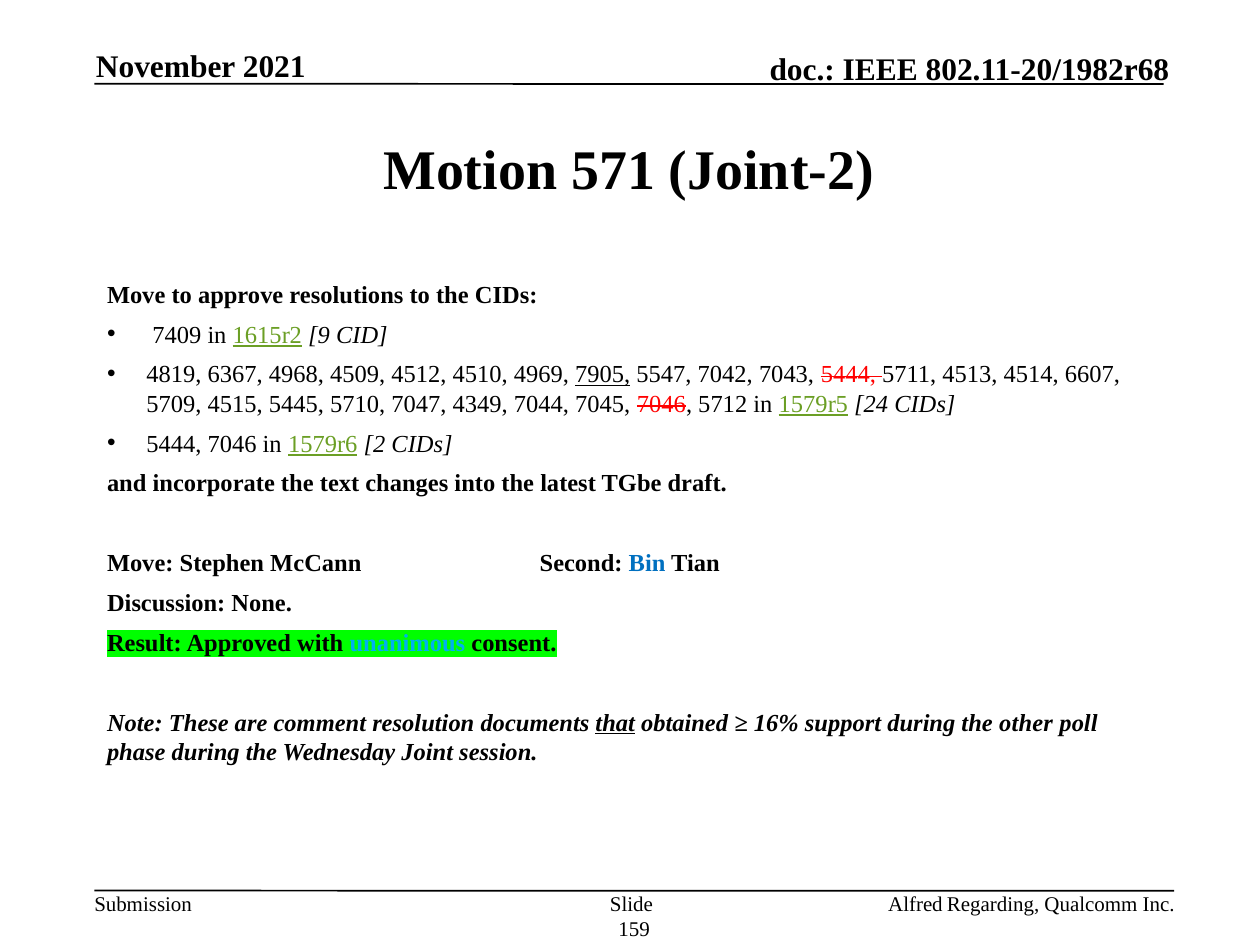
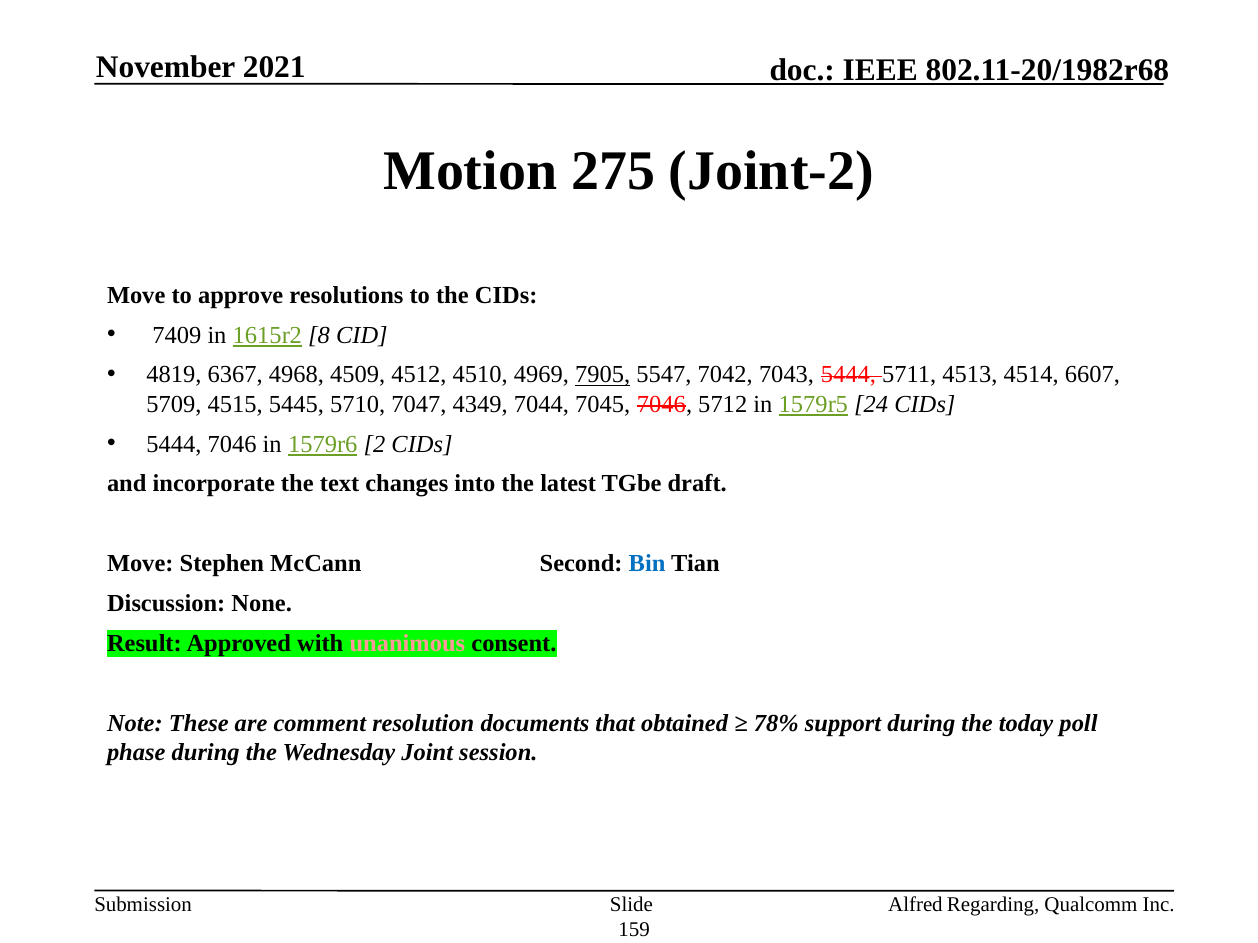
571: 571 -> 275
9: 9 -> 8
unanimous colour: light blue -> pink
that underline: present -> none
16%: 16% -> 78%
other: other -> today
